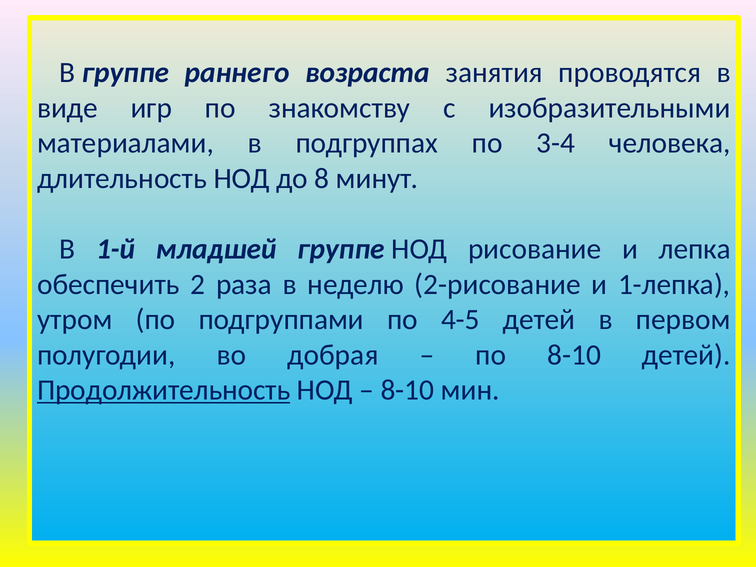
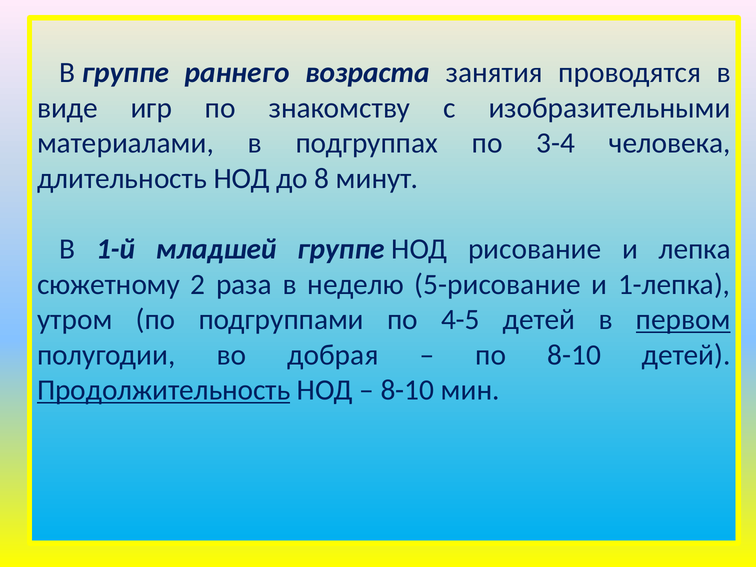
обеспечить: обеспечить -> сюжетному
2-рисование: 2-рисование -> 5-рисование
первом underline: none -> present
